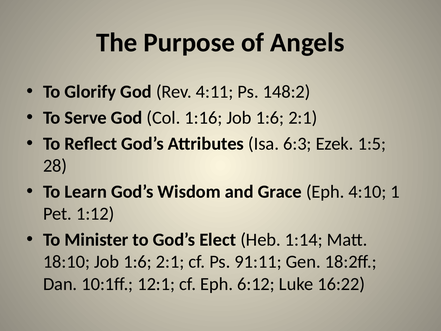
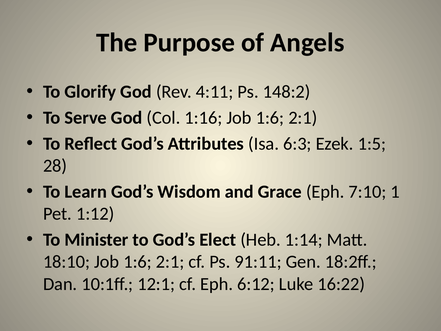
4:10: 4:10 -> 7:10
